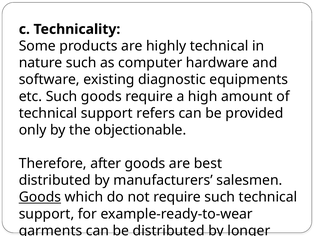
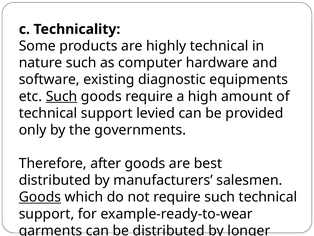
Such at (62, 96) underline: none -> present
refers: refers -> levied
objectionable: objectionable -> governments
